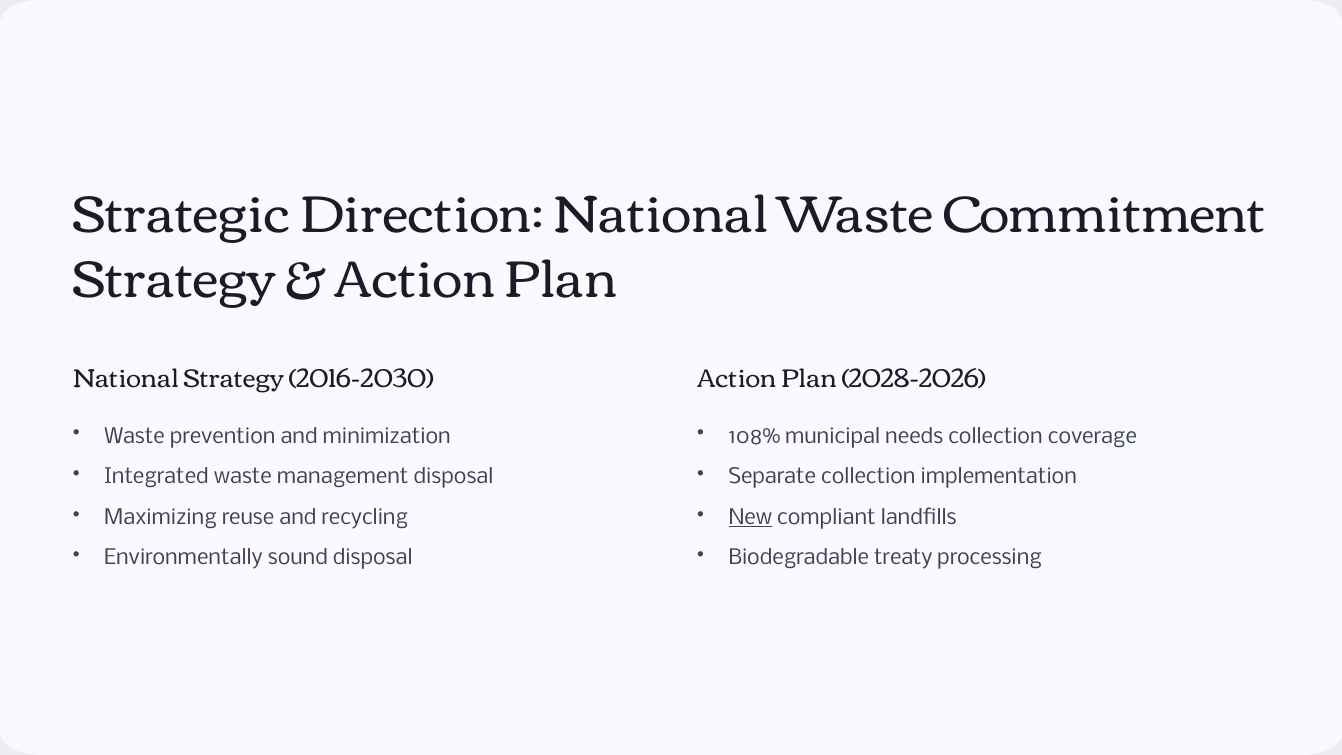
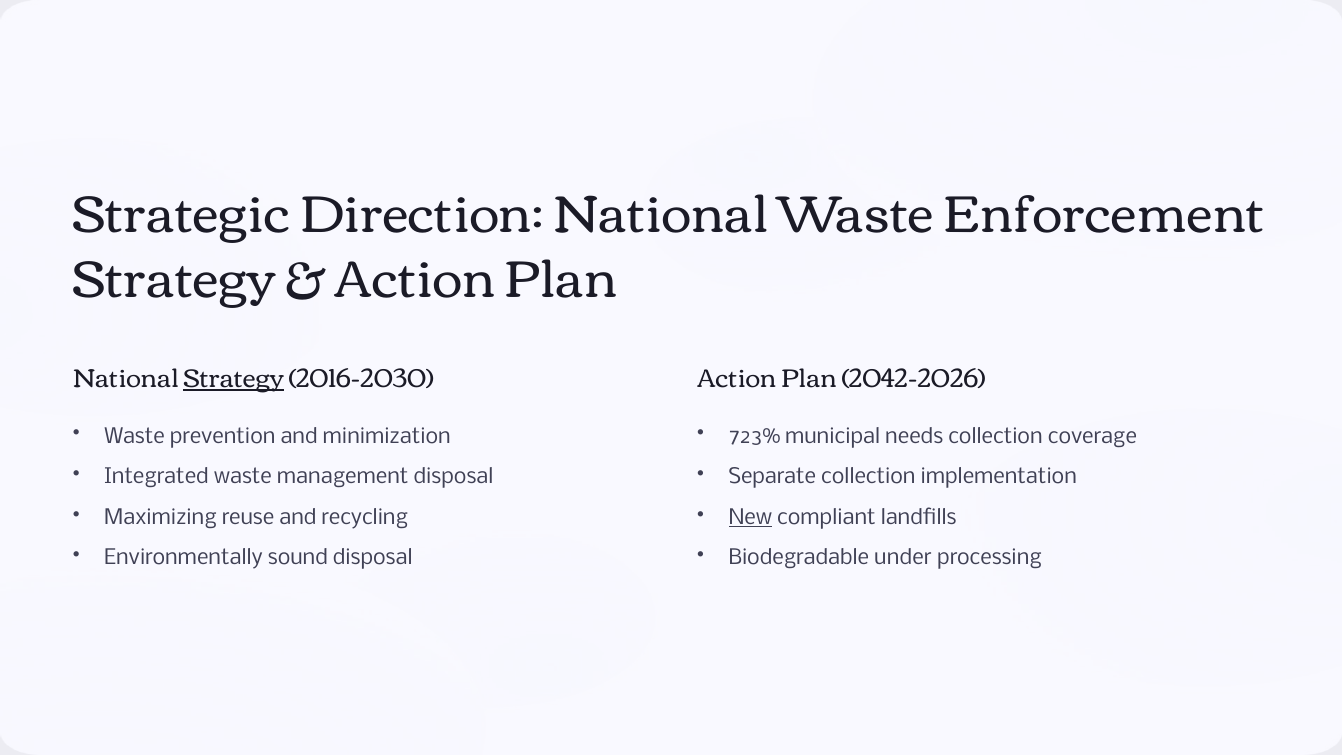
Commitment: Commitment -> Enforcement
Strategy at (234, 379) underline: none -> present
2028-2026: 2028-2026 -> 2042-2026
108%: 108% -> 723%
treaty: treaty -> under
